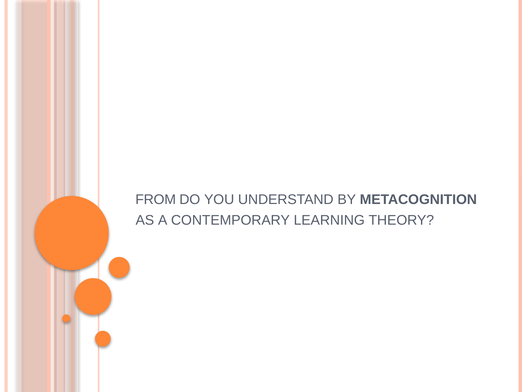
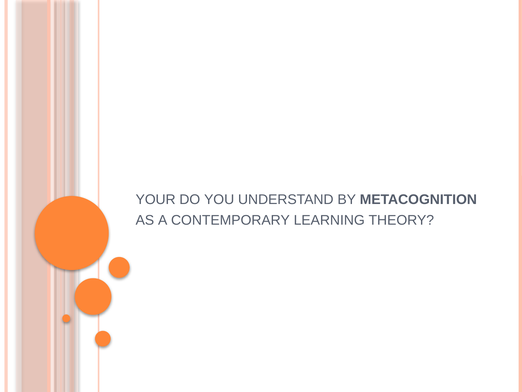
FROM: FROM -> YOUR
